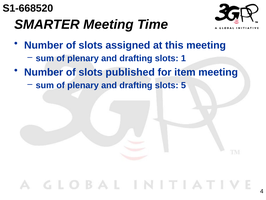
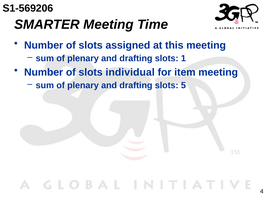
S1-668520: S1-668520 -> S1-569206
published: published -> individual
